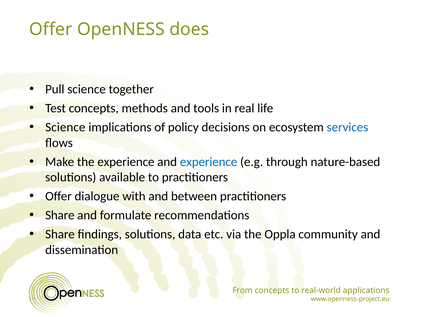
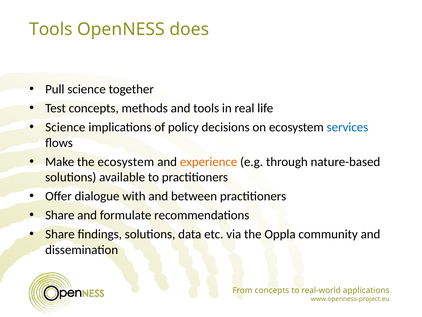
Offer at (51, 29): Offer -> Tools
the experience: experience -> ecosystem
experience at (209, 162) colour: blue -> orange
